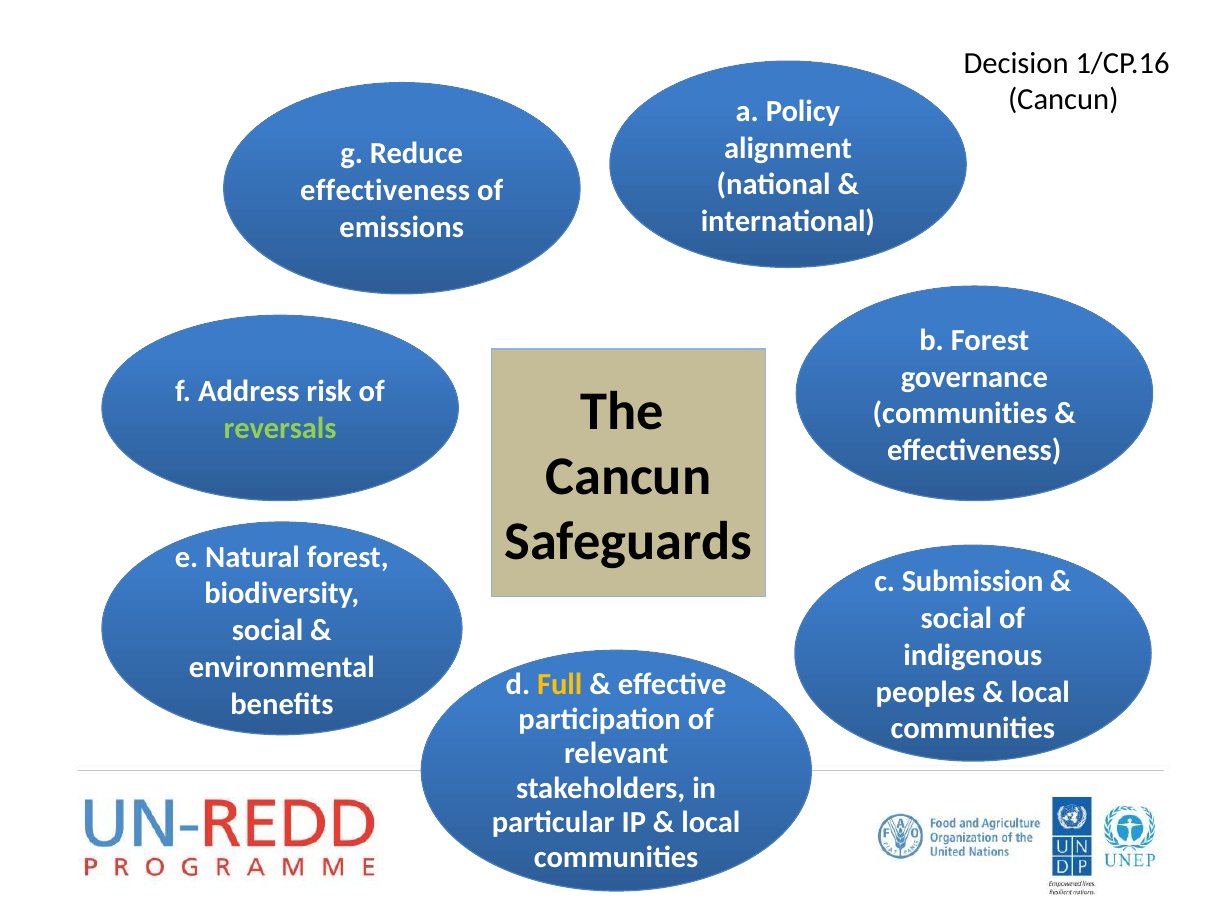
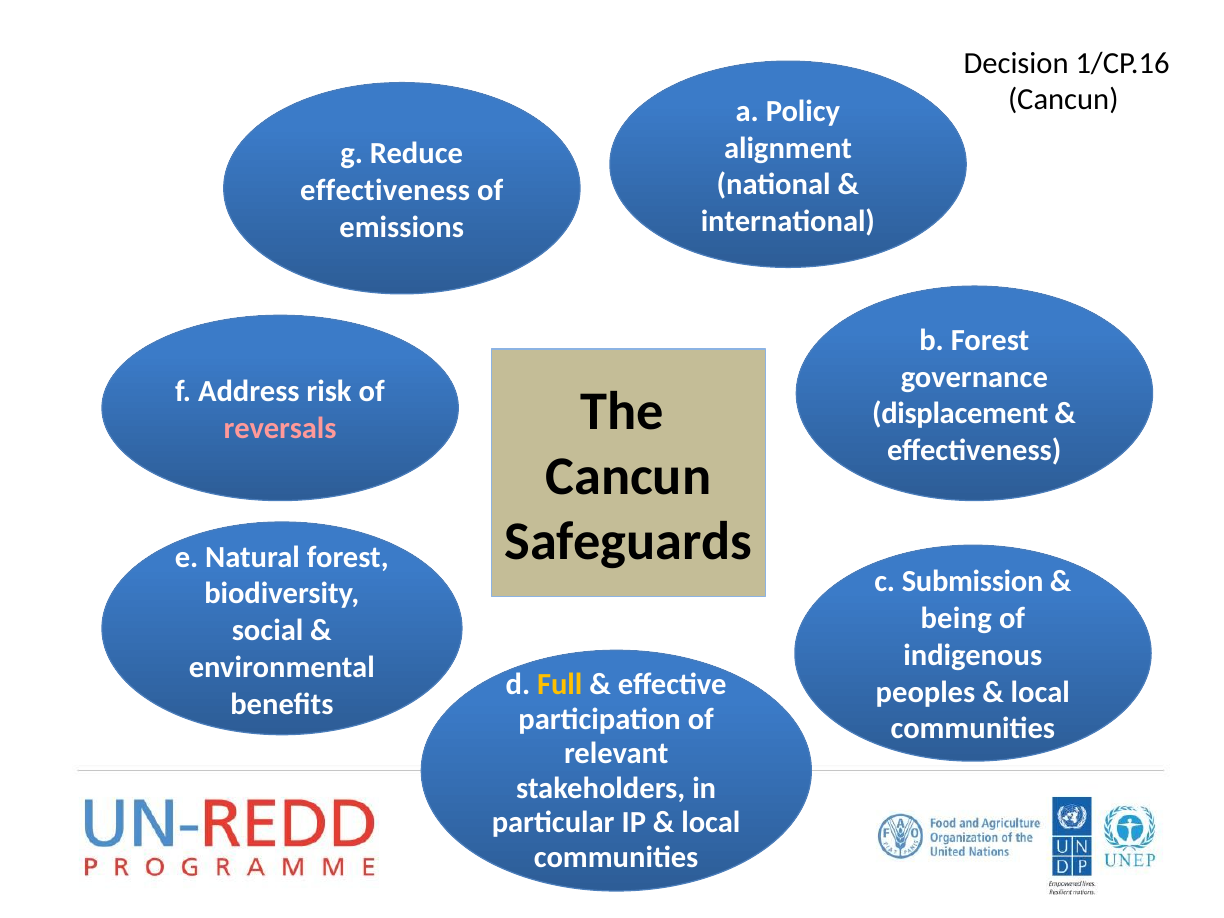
communities at (960, 414): communities -> displacement
reversals colour: light green -> pink
social at (956, 619): social -> being
